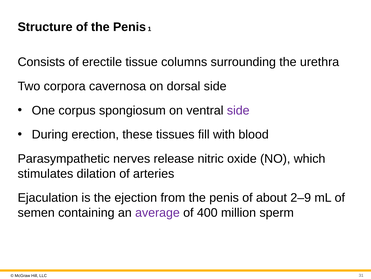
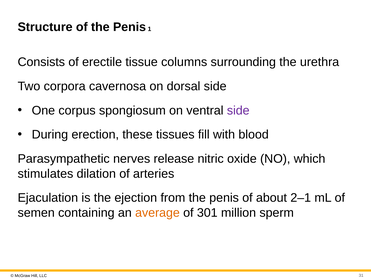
2–9: 2–9 -> 2–1
average colour: purple -> orange
400: 400 -> 301
